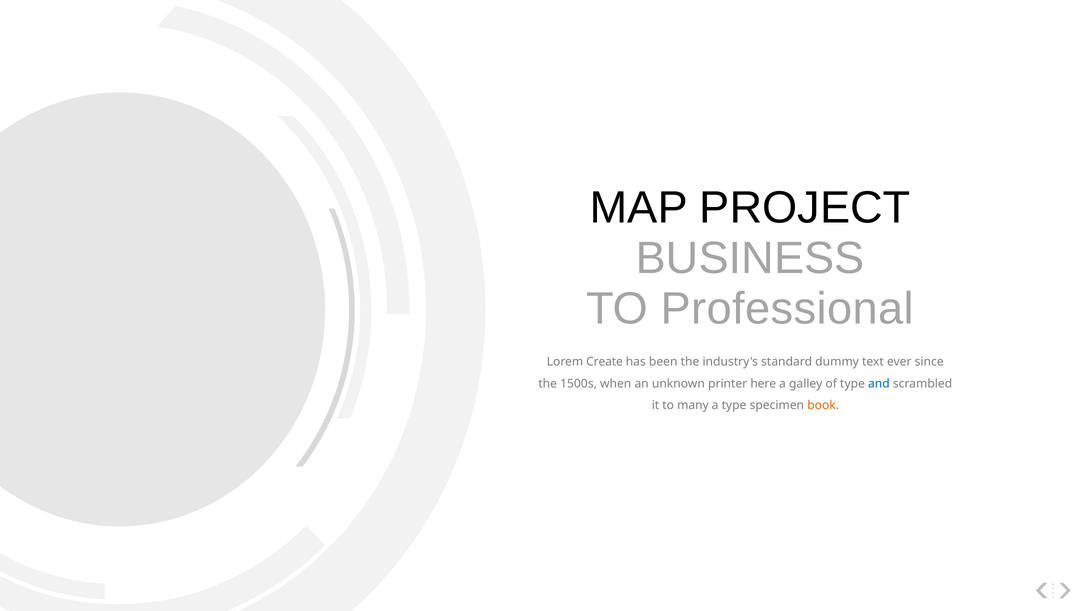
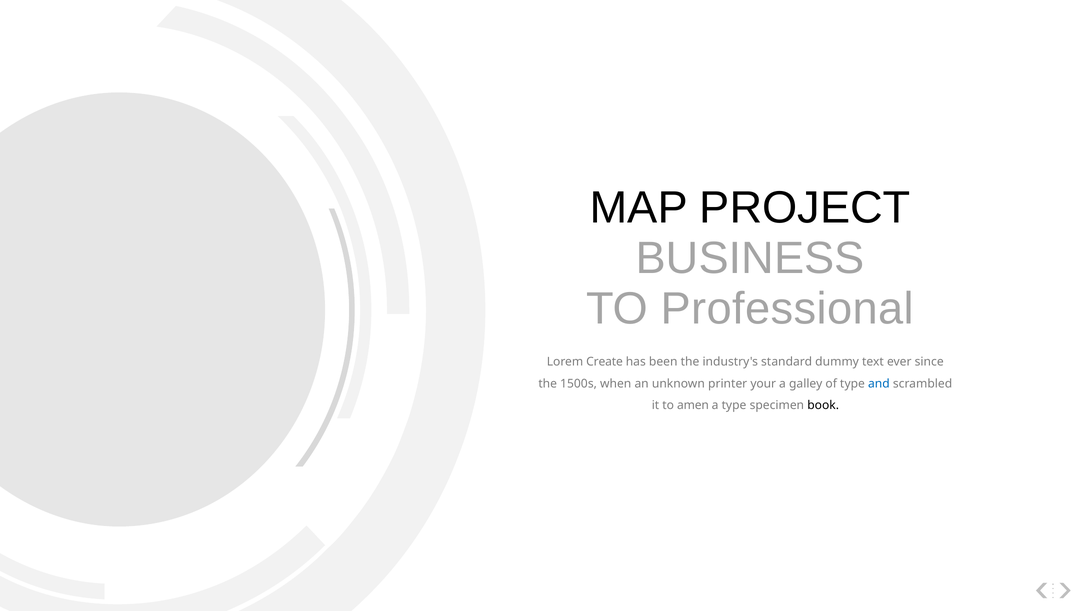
here: here -> your
many: many -> amen
book colour: orange -> black
